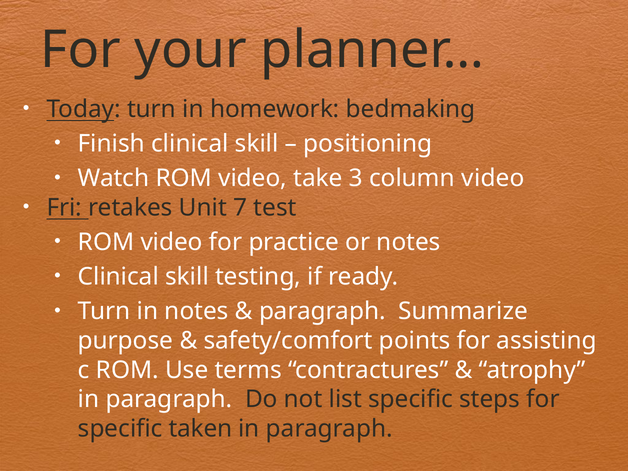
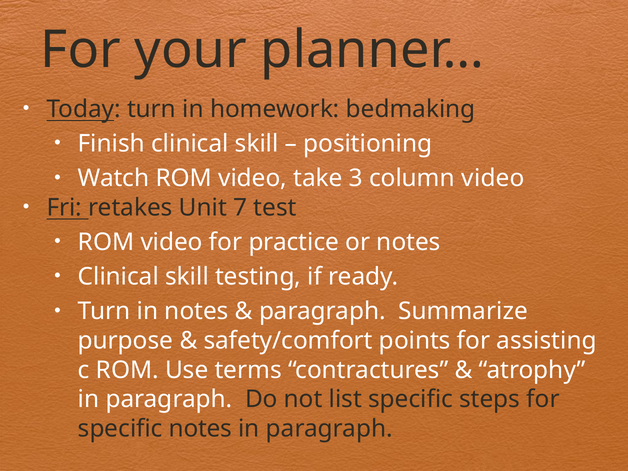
specific taken: taken -> notes
